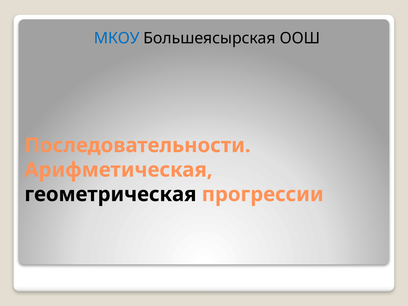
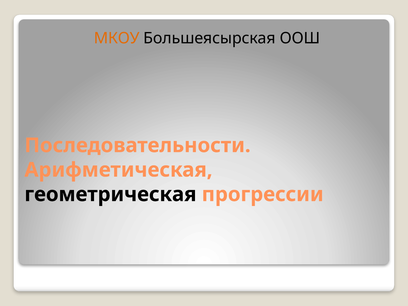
МКОУ colour: blue -> orange
